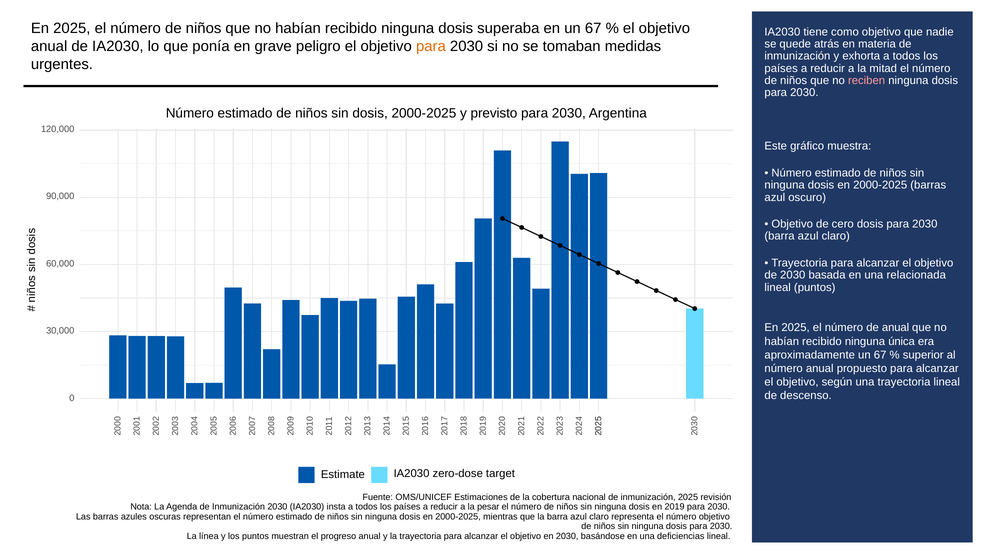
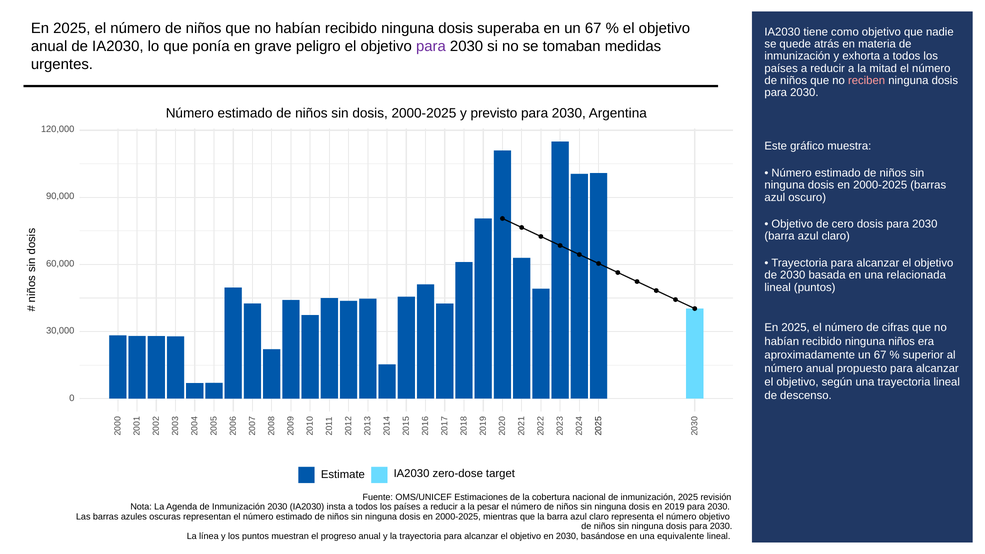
para at (431, 46) colour: orange -> purple
de anual: anual -> cifras
ninguna única: única -> niños
deficiencias: deficiencias -> equivalente
